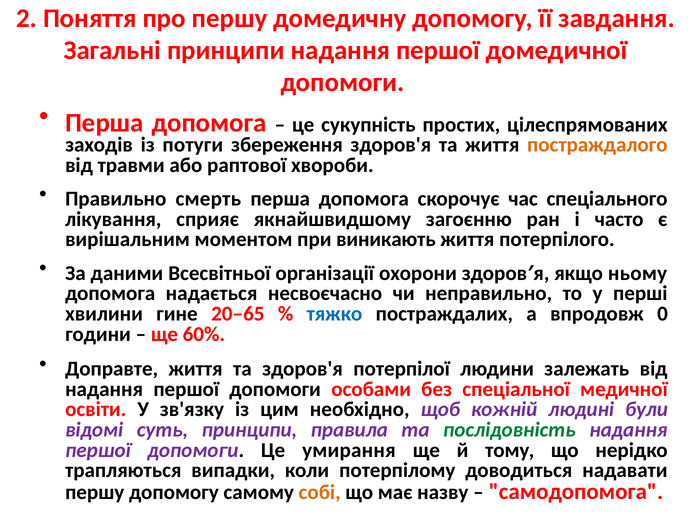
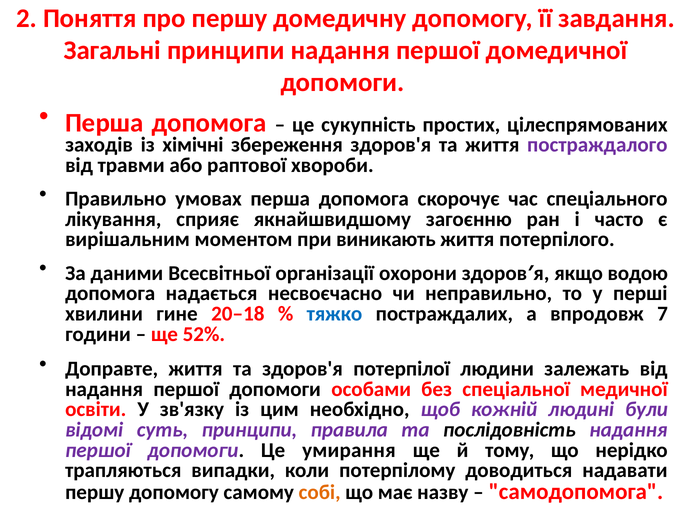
потуги: потуги -> хімічні
постраждалого colour: orange -> purple
смерть: смерть -> умовах
ньому: ньому -> водою
20‒65: 20‒65 -> 20‒18
0: 0 -> 7
60%: 60% -> 52%
послідовність colour: green -> black
